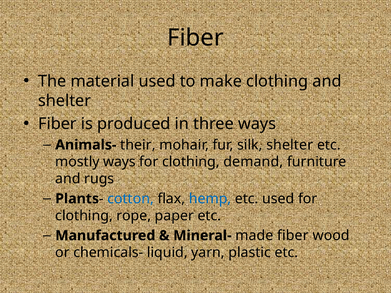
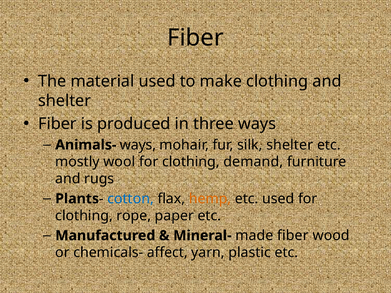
Animals- their: their -> ways
mostly ways: ways -> wool
hemp colour: blue -> orange
liquid: liquid -> affect
